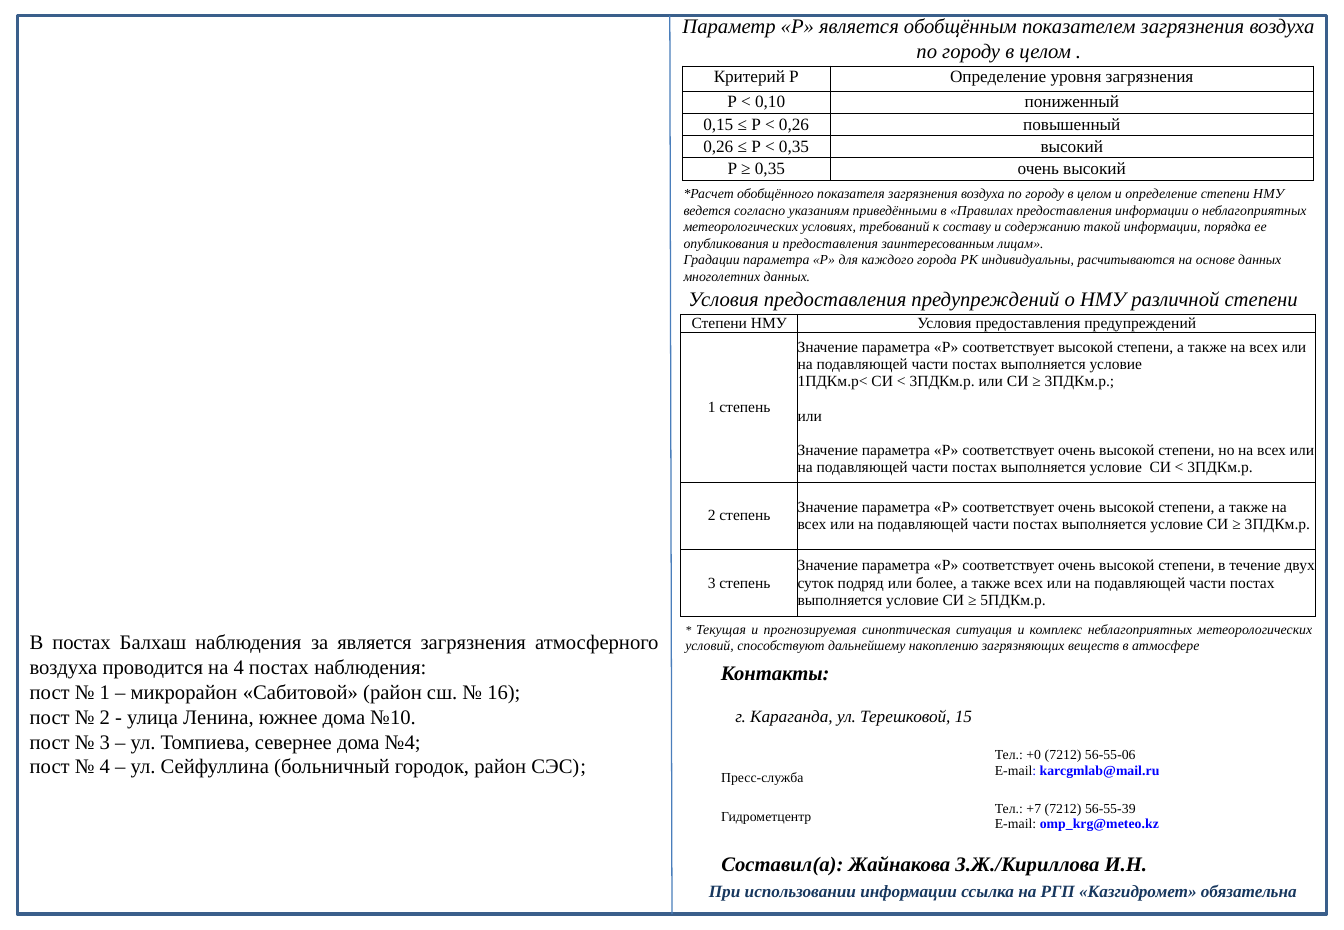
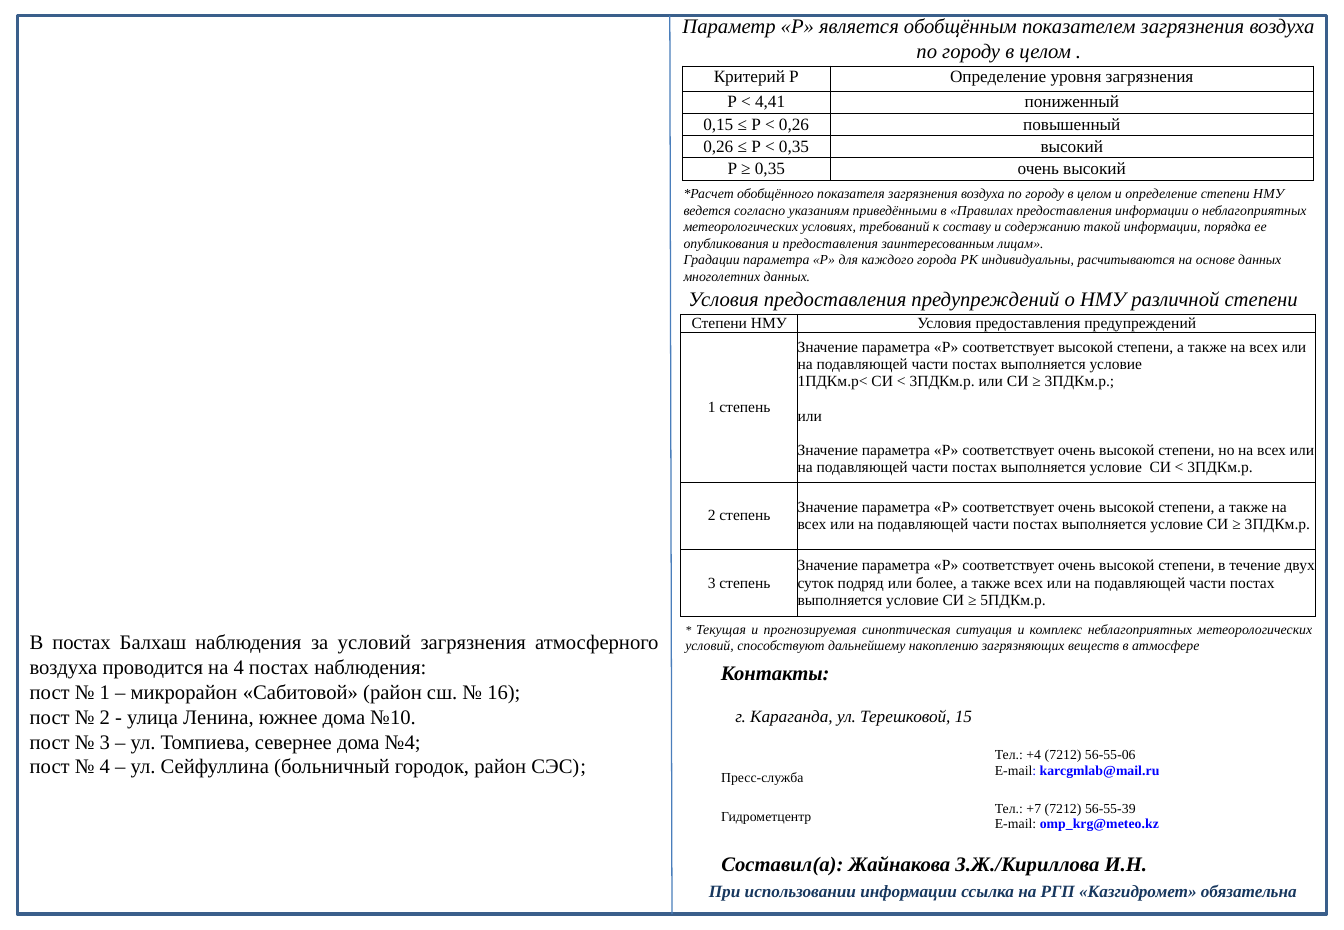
0,10: 0,10 -> 4,41
за является: является -> условий
+0: +0 -> +4
